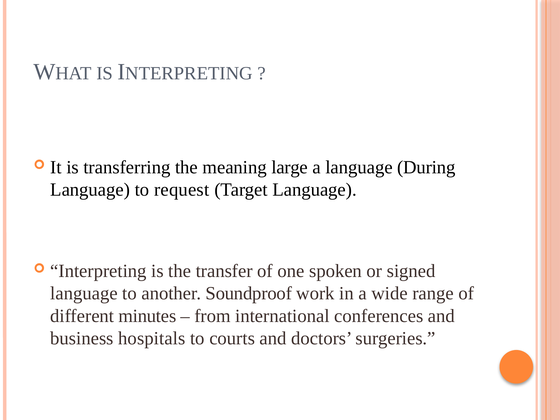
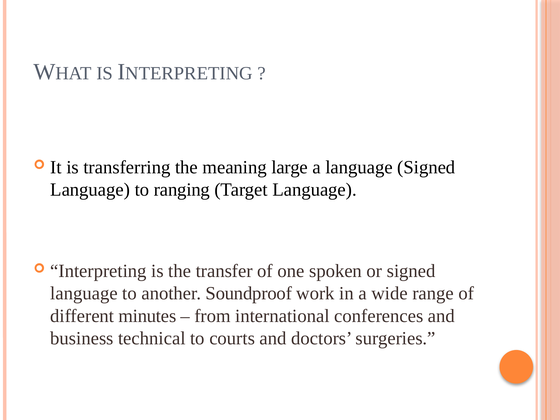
language During: During -> Signed
request: request -> ranging
hospitals: hospitals -> technical
